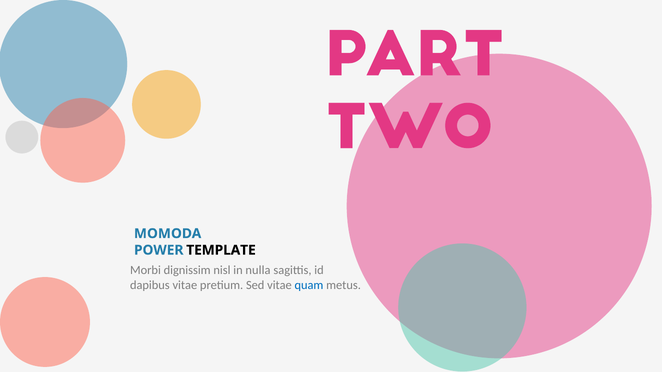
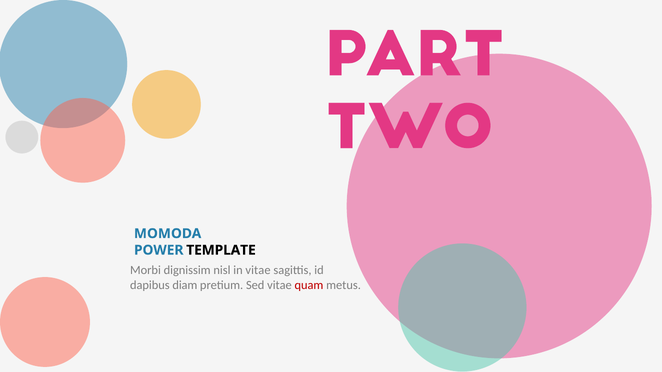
in nulla: nulla -> vitae
dapibus vitae: vitae -> diam
quam colour: blue -> red
